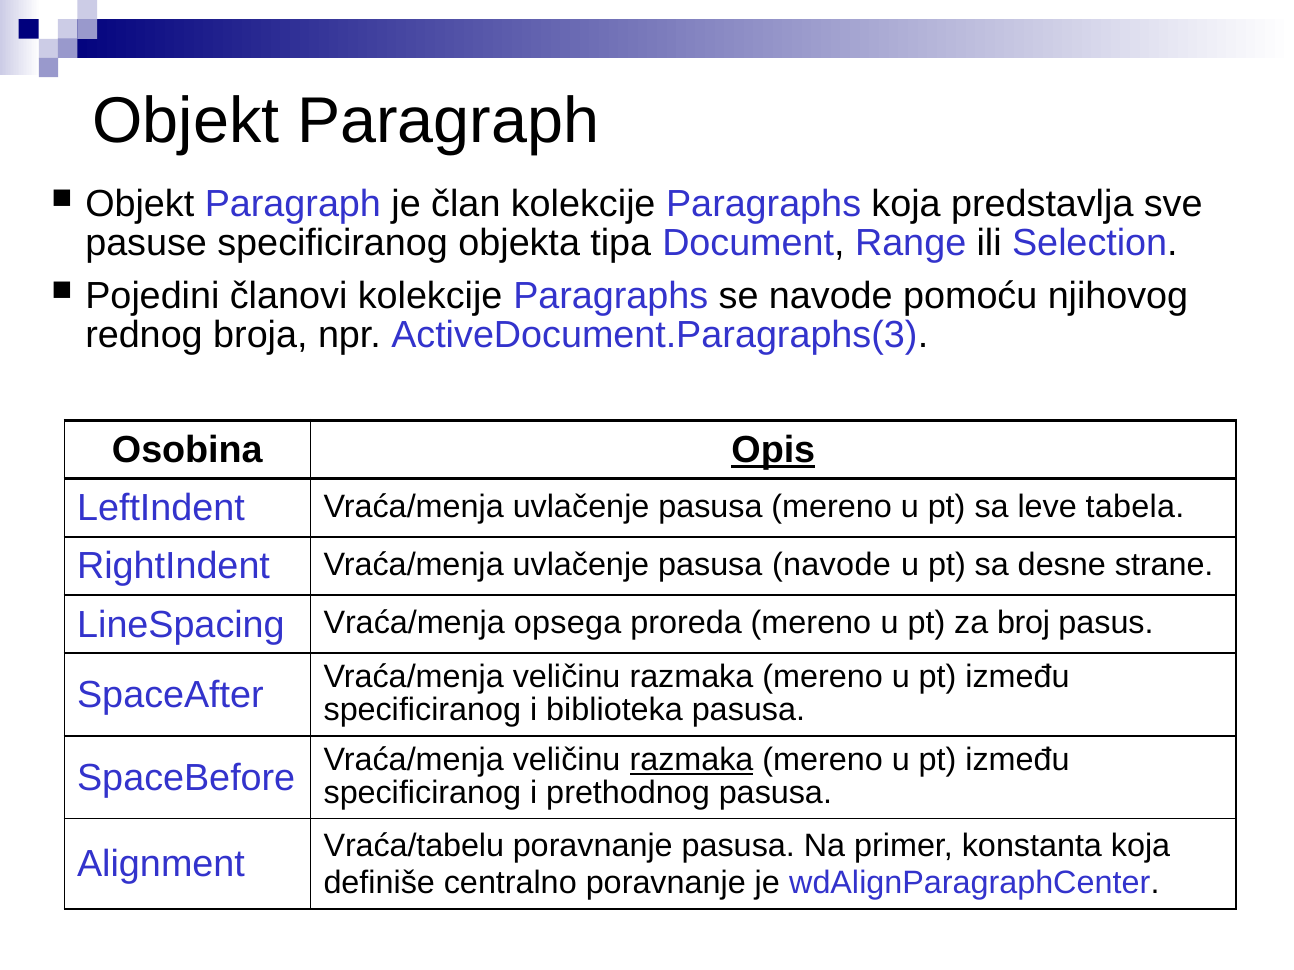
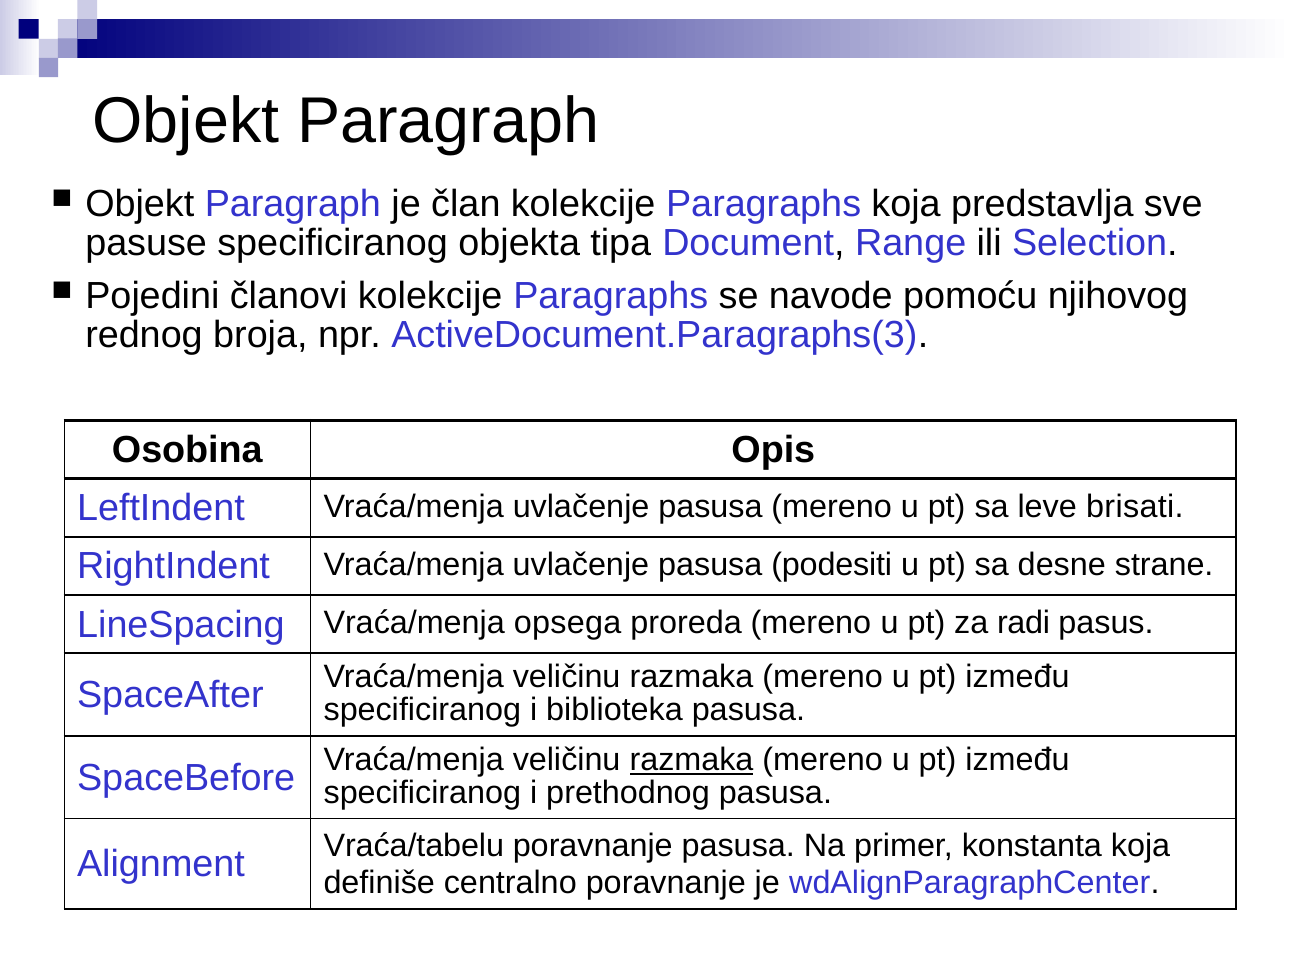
Opis underline: present -> none
tabela: tabela -> brisati
pasusa navode: navode -> podesiti
broj: broj -> radi
